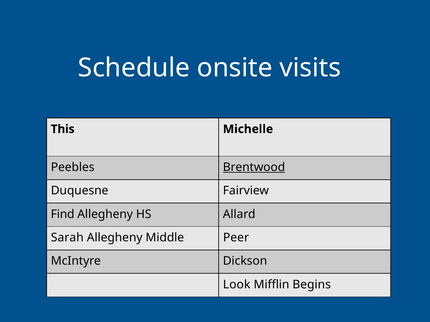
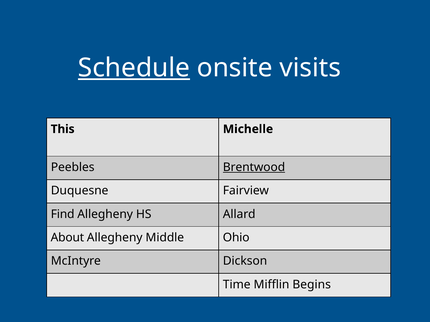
Schedule underline: none -> present
Sarah: Sarah -> About
Peer: Peer -> Ohio
Look: Look -> Time
